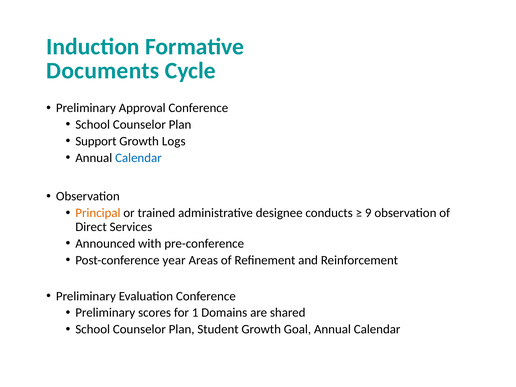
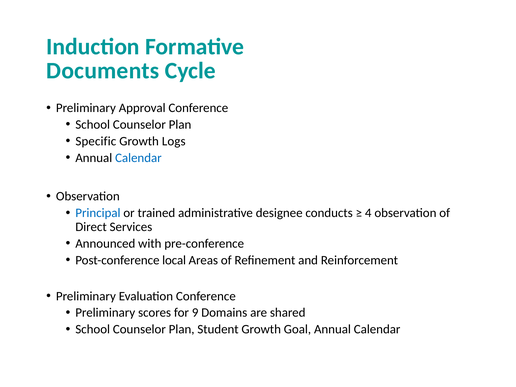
Support: Support -> Specific
Principal colour: orange -> blue
9: 9 -> 4
year: year -> local
1: 1 -> 9
